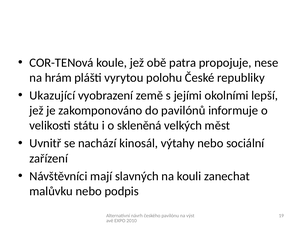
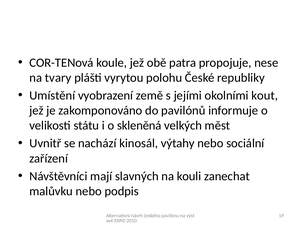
hrám: hrám -> tvary
Ukazující: Ukazující -> Umístění
lepší: lepší -> kout
